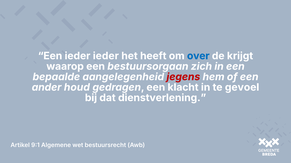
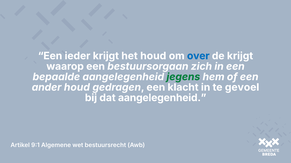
ieder ieder: ieder -> krijgt
het heeft: heeft -> houd
jegens colour: red -> green
dat dienstverlening: dienstverlening -> aangelegenheid
